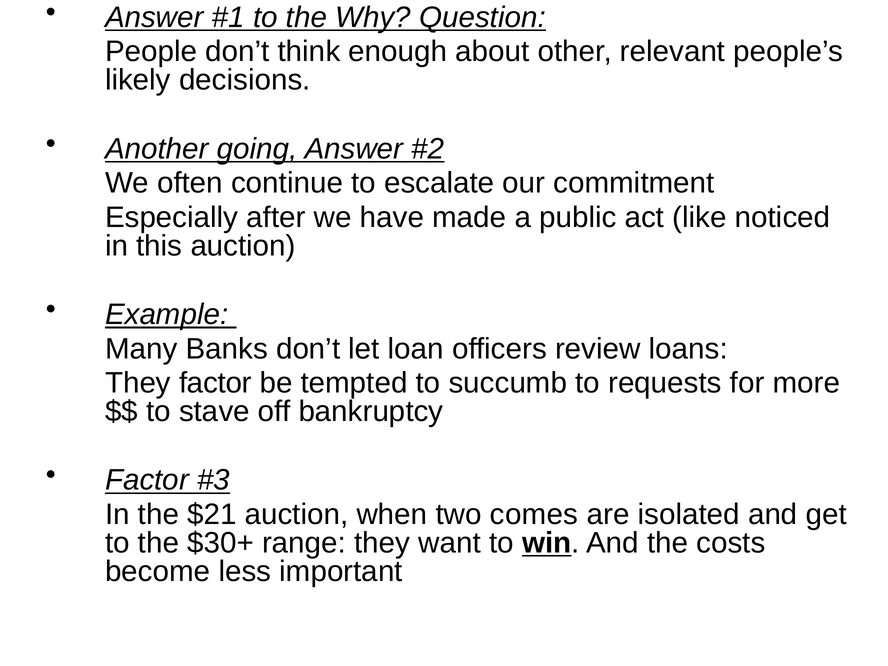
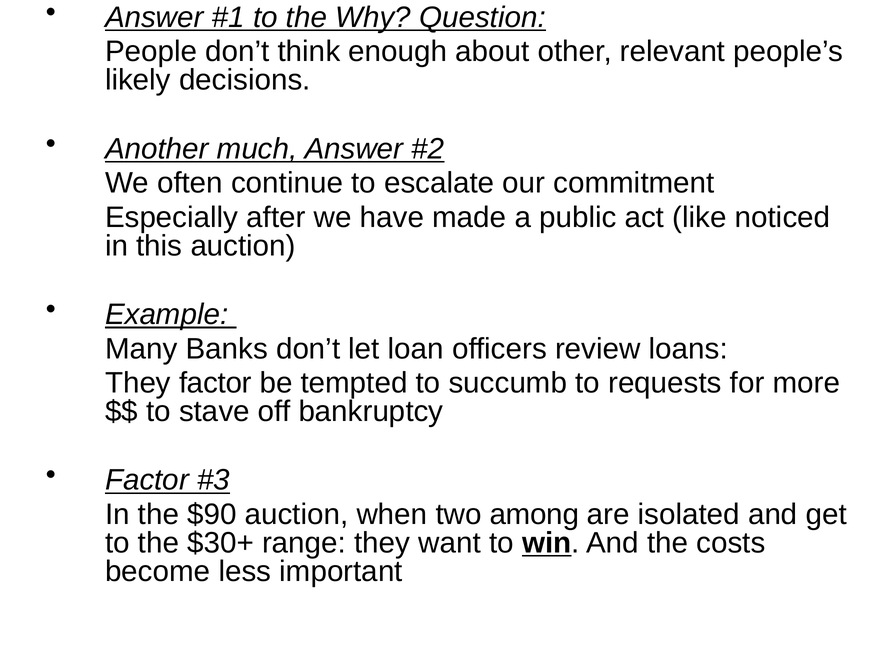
going: going -> much
$21: $21 -> $90
comes: comes -> among
